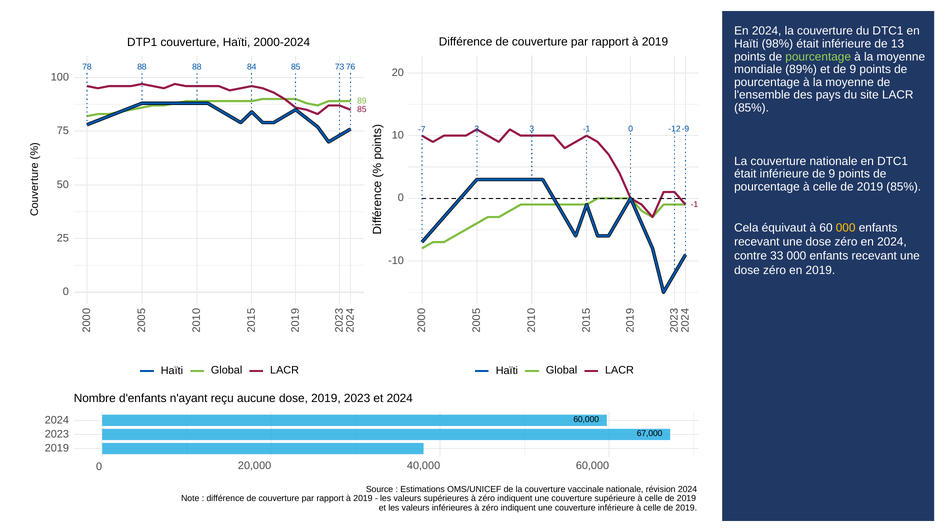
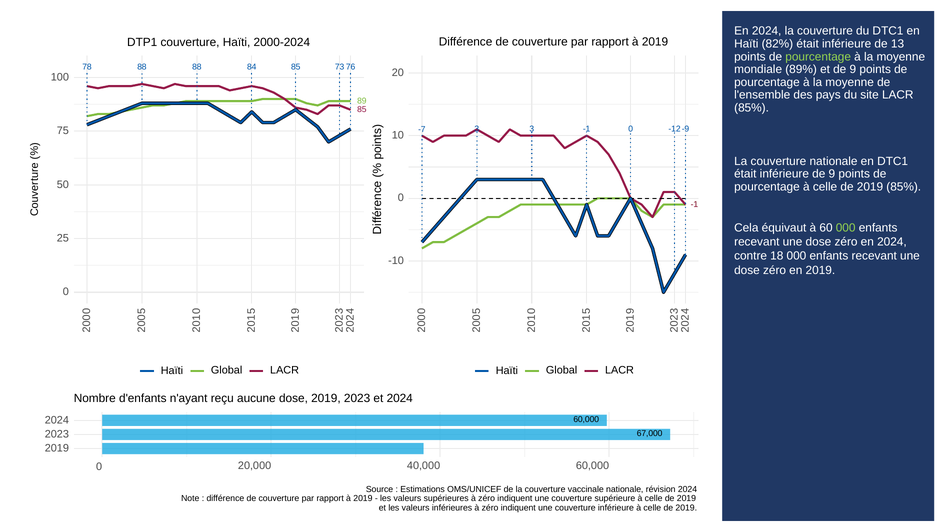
98%: 98% -> 82%
000 at (846, 228) colour: yellow -> light green
33: 33 -> 18
